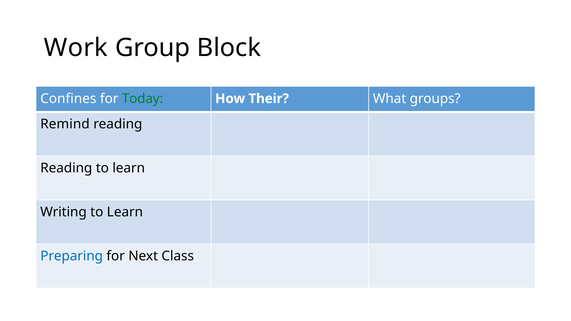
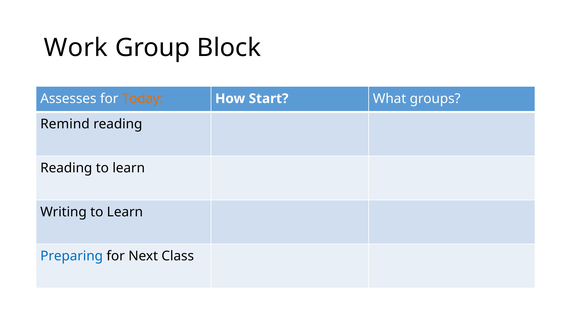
Confines: Confines -> Assesses
Today colour: green -> orange
Their: Their -> Start
